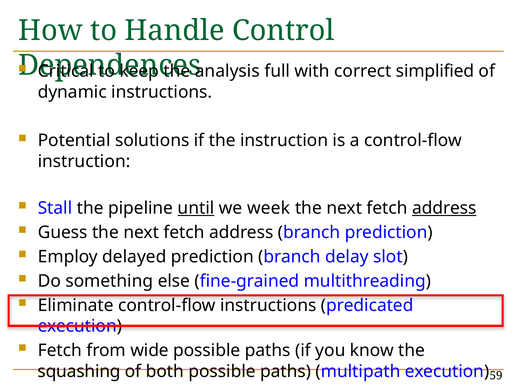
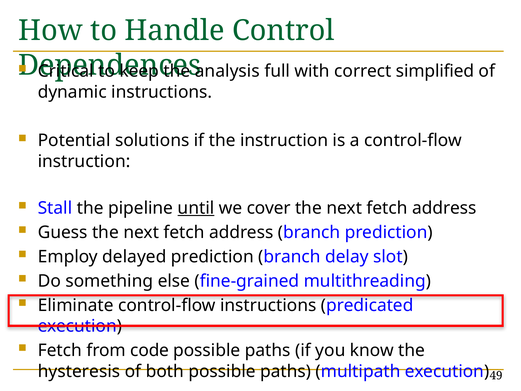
week: week -> cover
address at (444, 208) underline: present -> none
wide: wide -> code
squashing: squashing -> hysteresis
59: 59 -> 49
